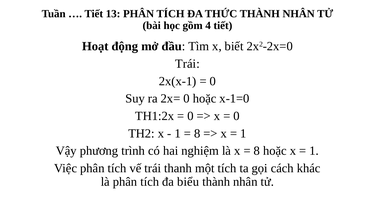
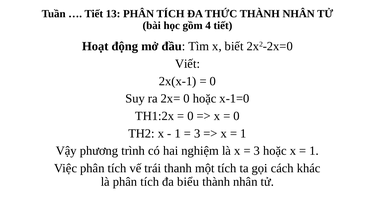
Trái at (187, 64): Trái -> Viết
8 at (197, 133): 8 -> 3
8 at (257, 151): 8 -> 3
